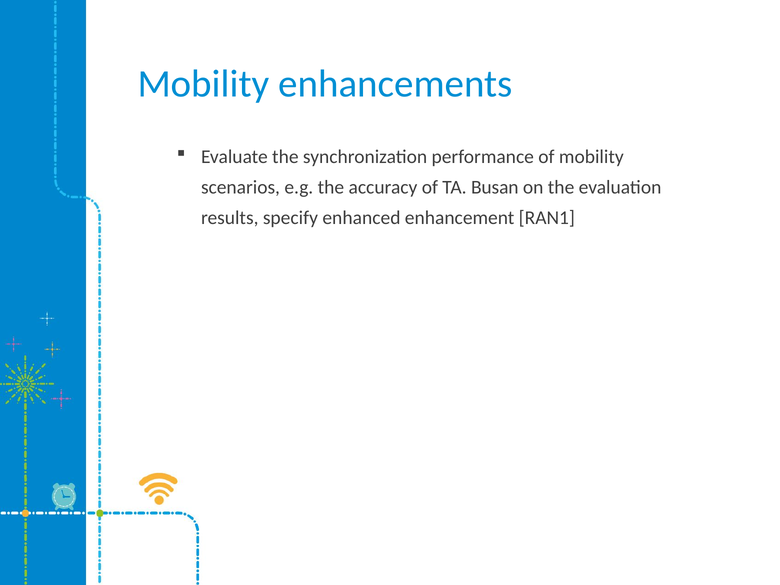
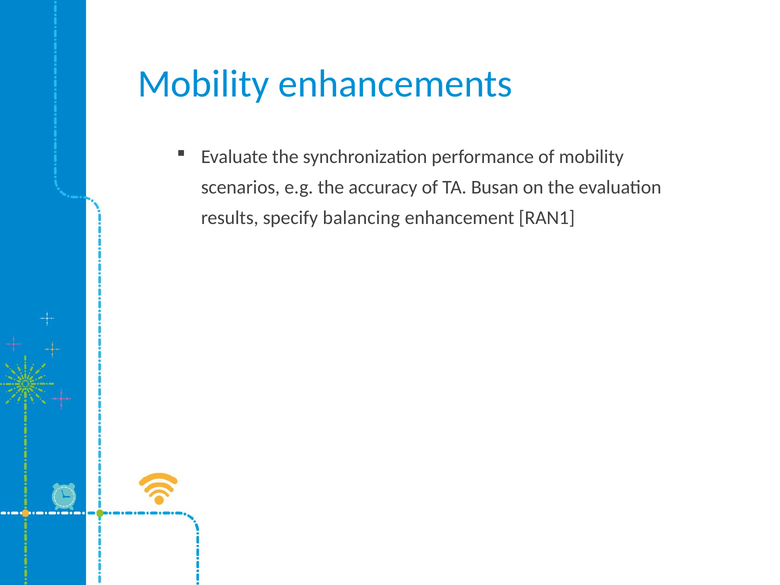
enhanced: enhanced -> balancing
